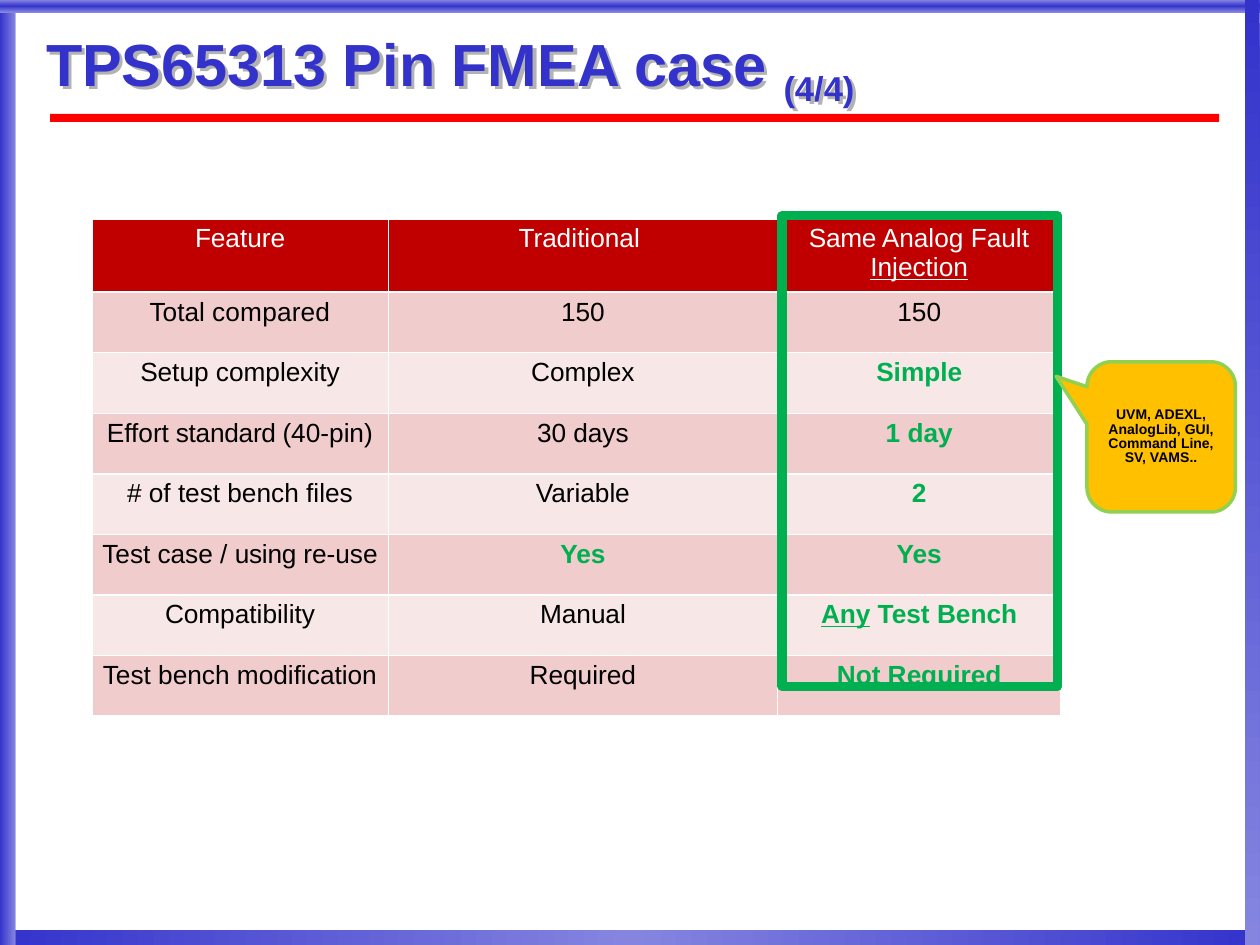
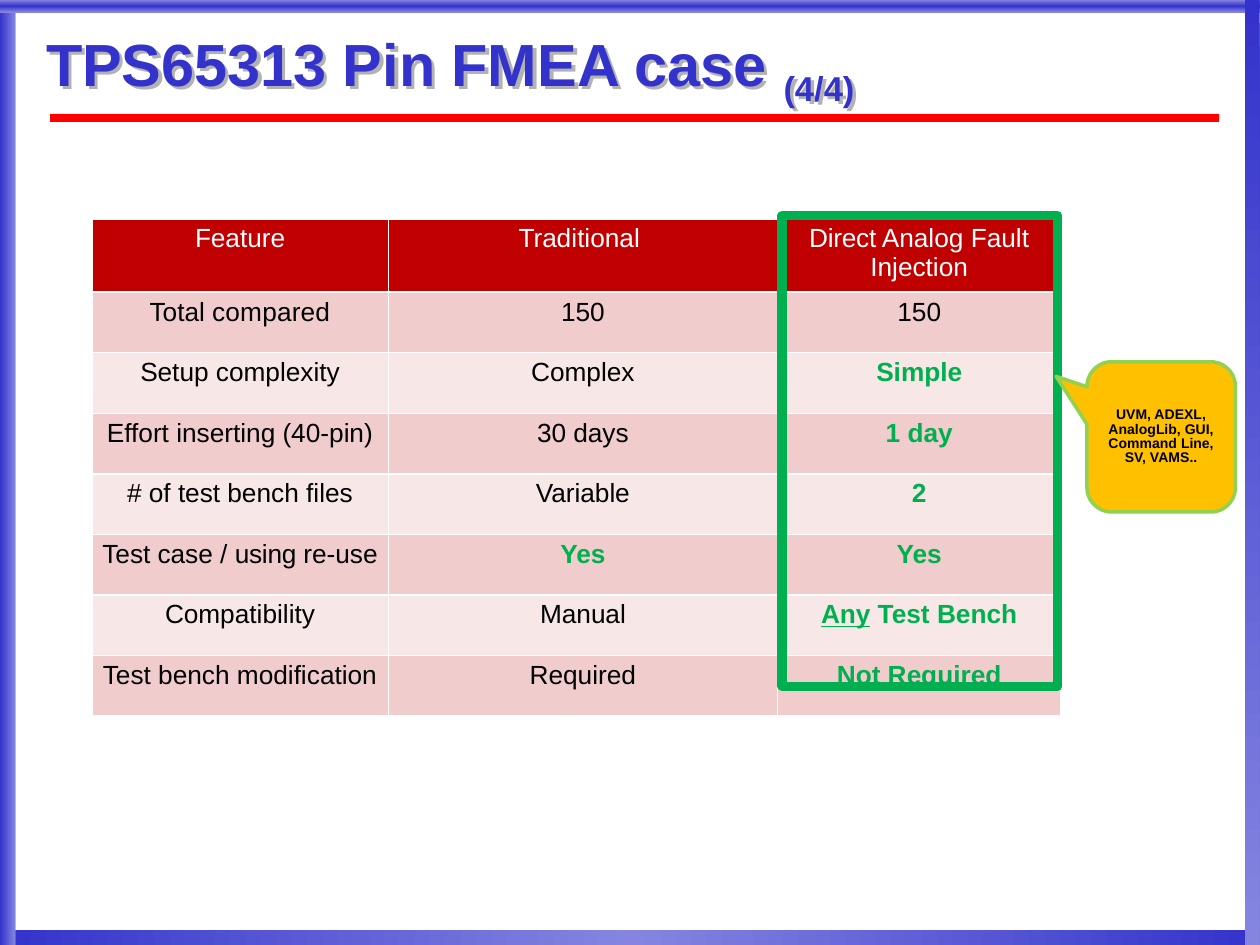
Same: Same -> Direct
Injection underline: present -> none
standard: standard -> inserting
